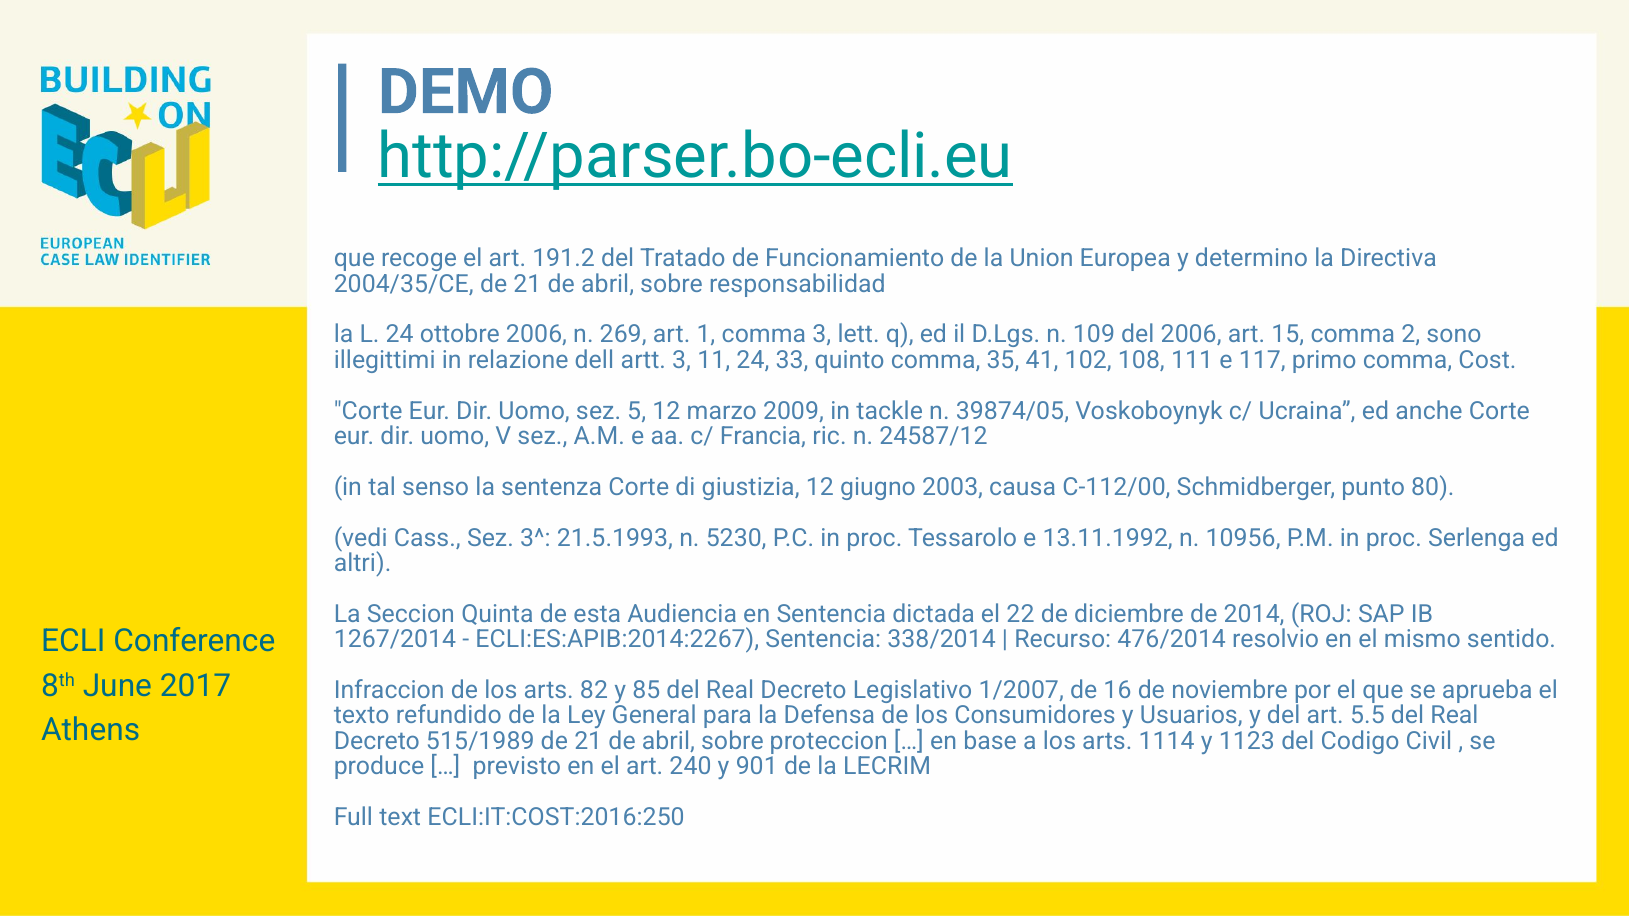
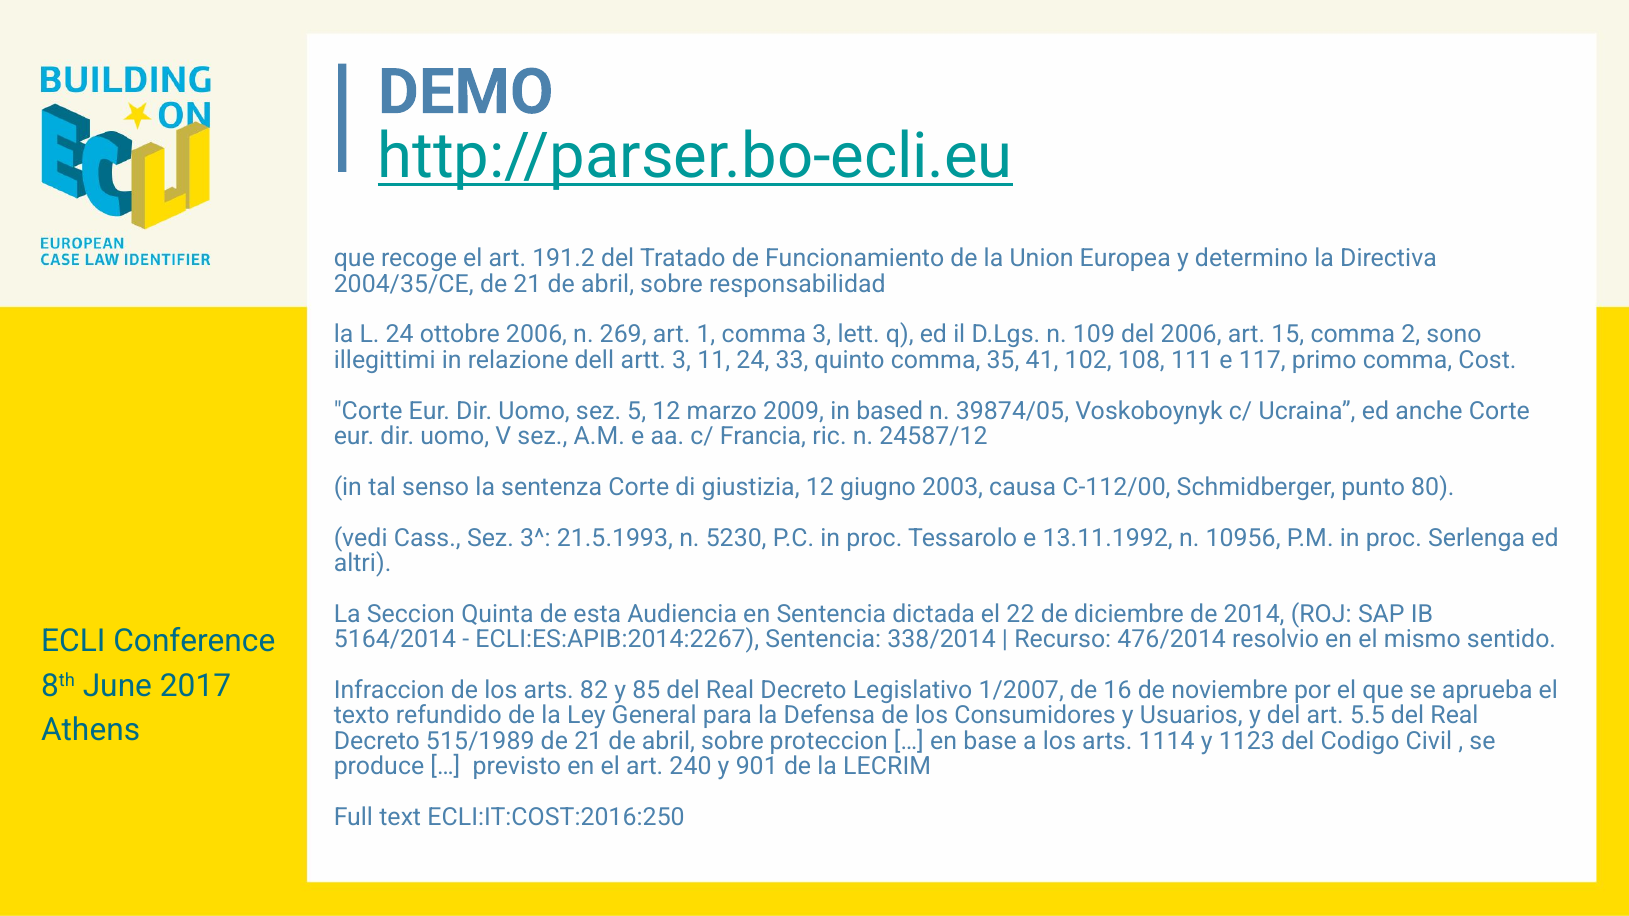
tackle: tackle -> based
1267/2014: 1267/2014 -> 5164/2014
